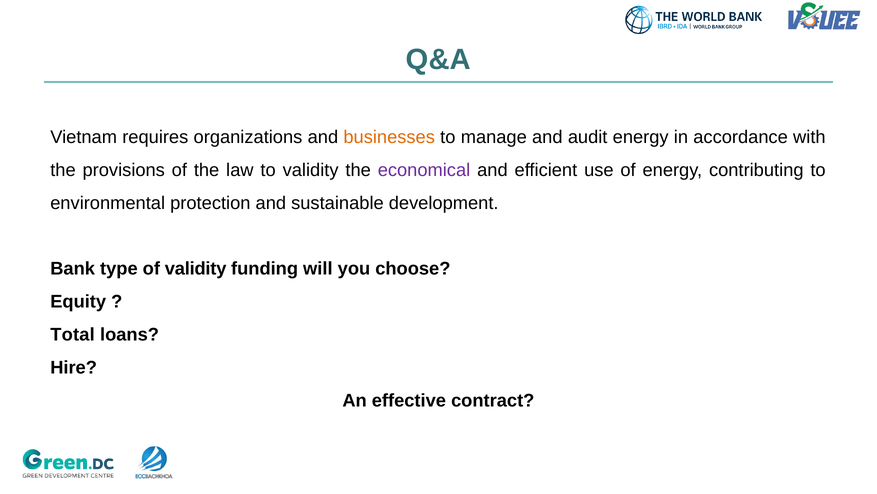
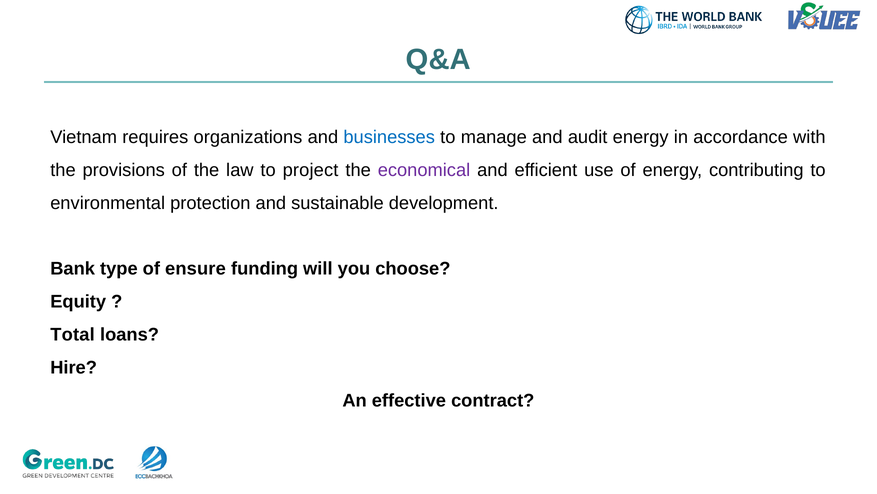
businesses colour: orange -> blue
to validity: validity -> project
of validity: validity -> ensure
